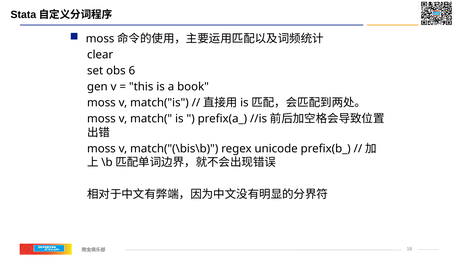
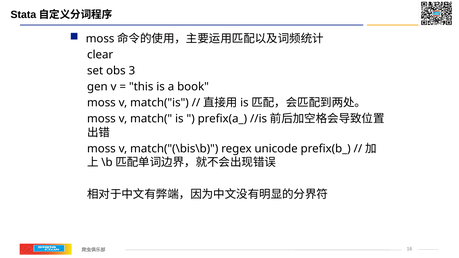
6: 6 -> 3
